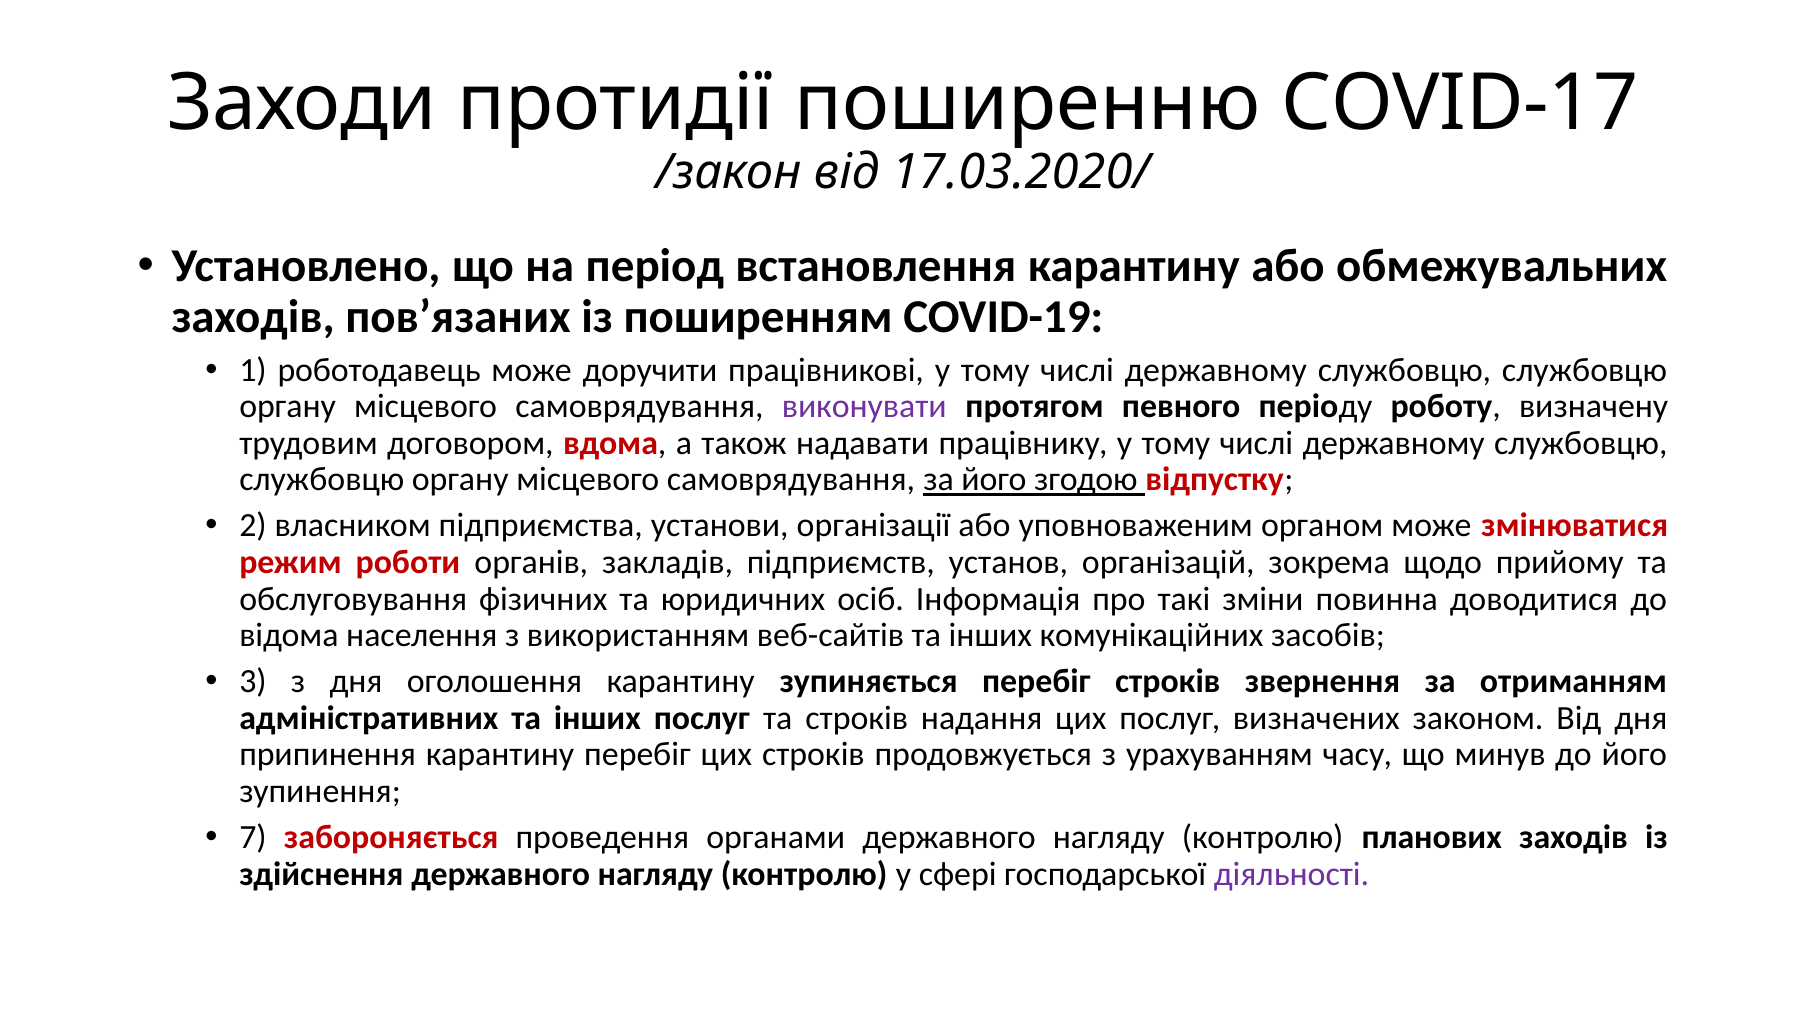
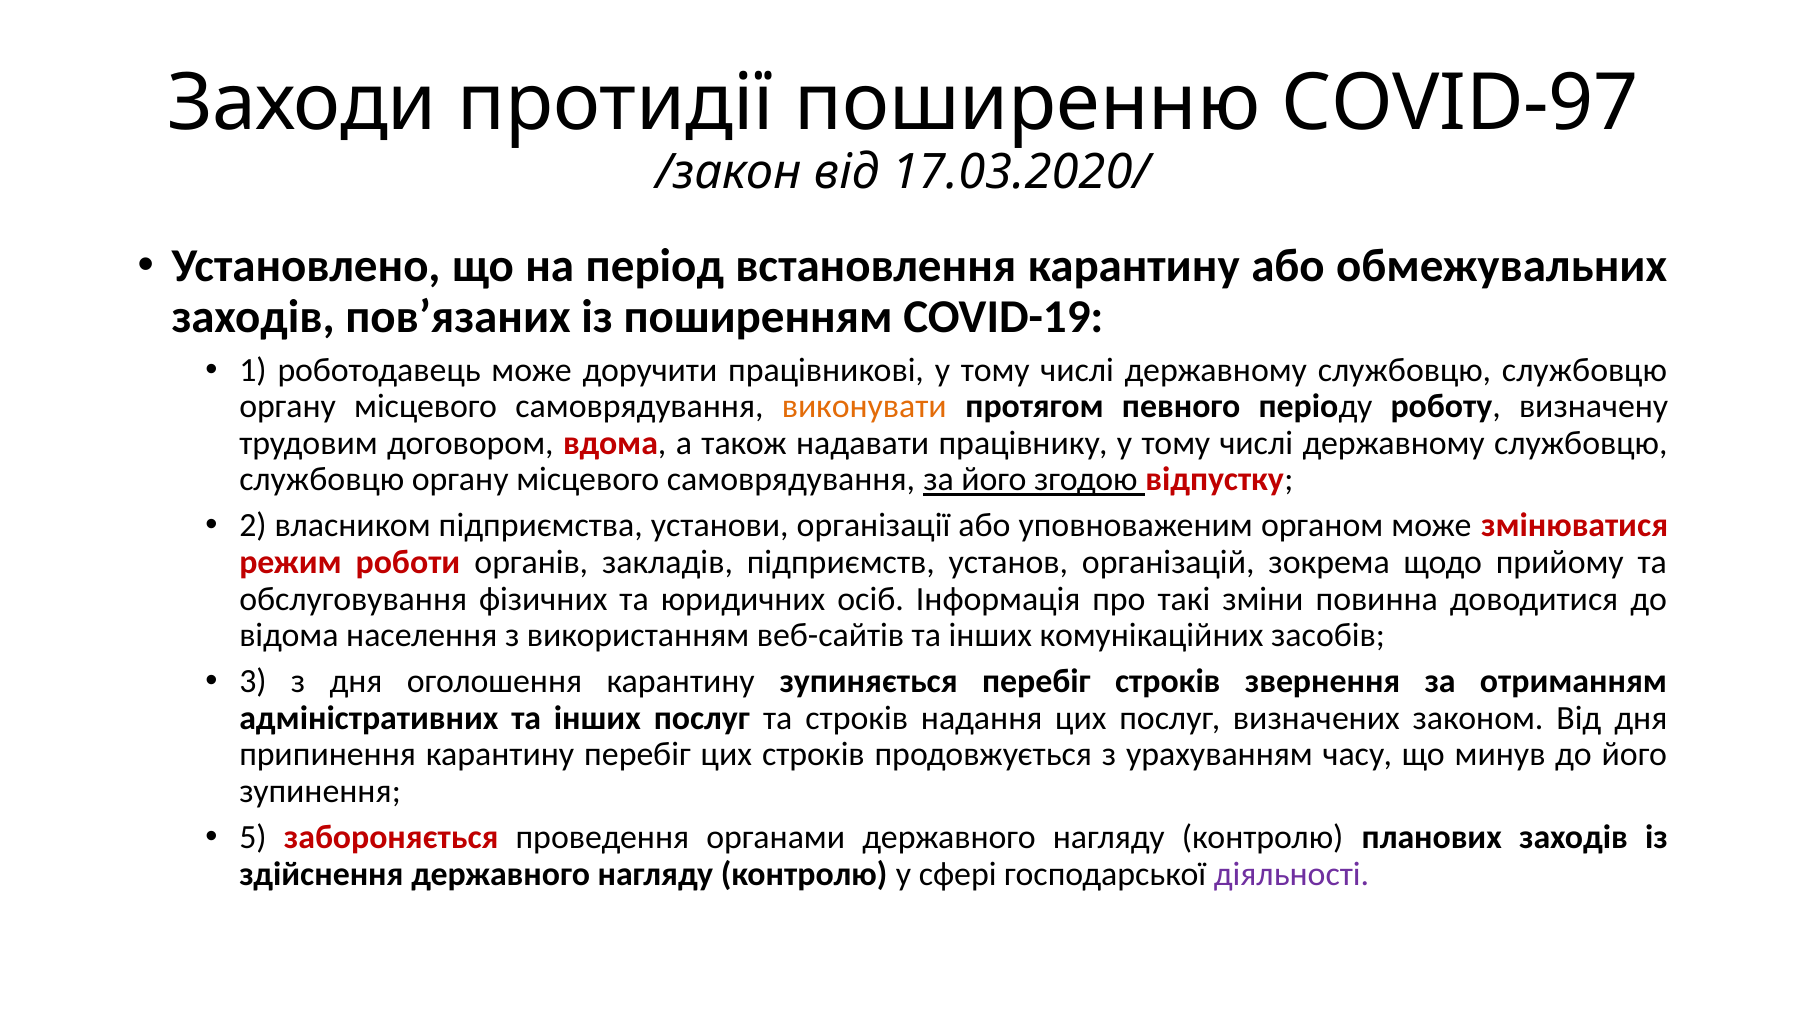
COVID-17: COVID-17 -> COVID-97
виконувати colour: purple -> orange
7: 7 -> 5
